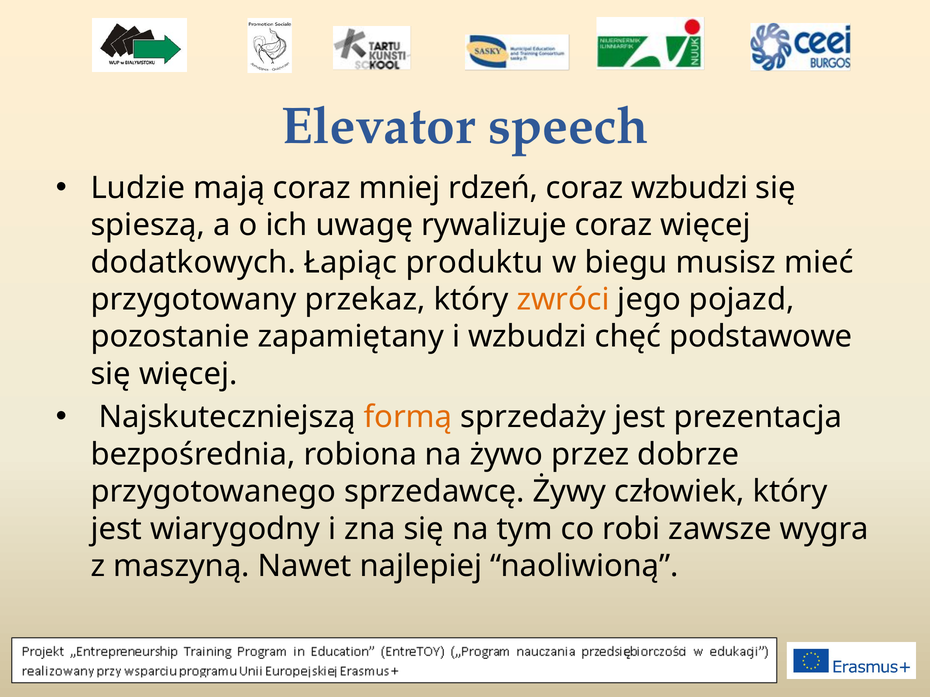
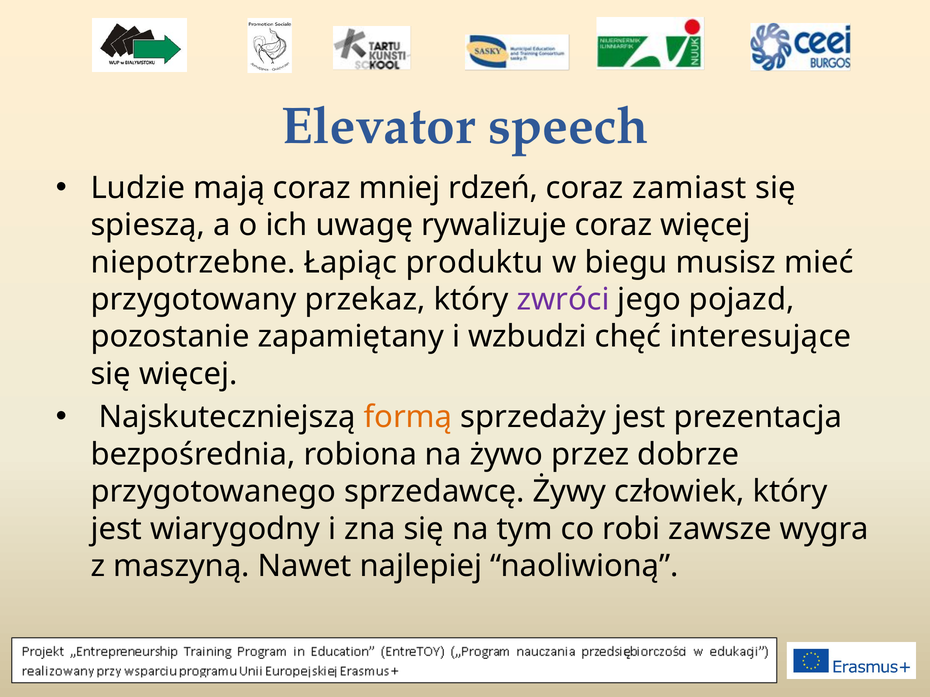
coraz wzbudzi: wzbudzi -> zamiast
dodatkowych: dodatkowych -> niepotrzebne
zwróci colour: orange -> purple
podstawowe: podstawowe -> interesujące
